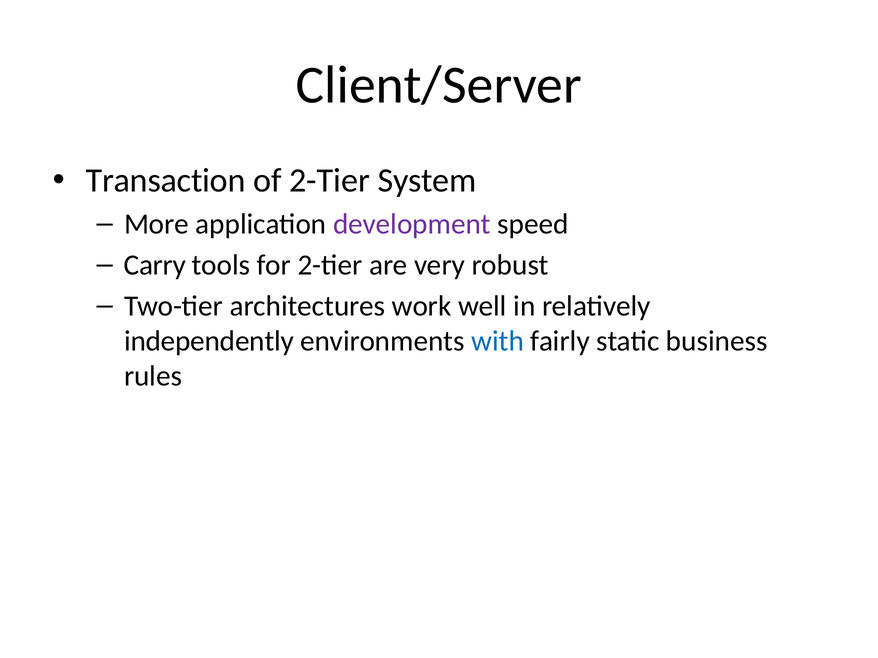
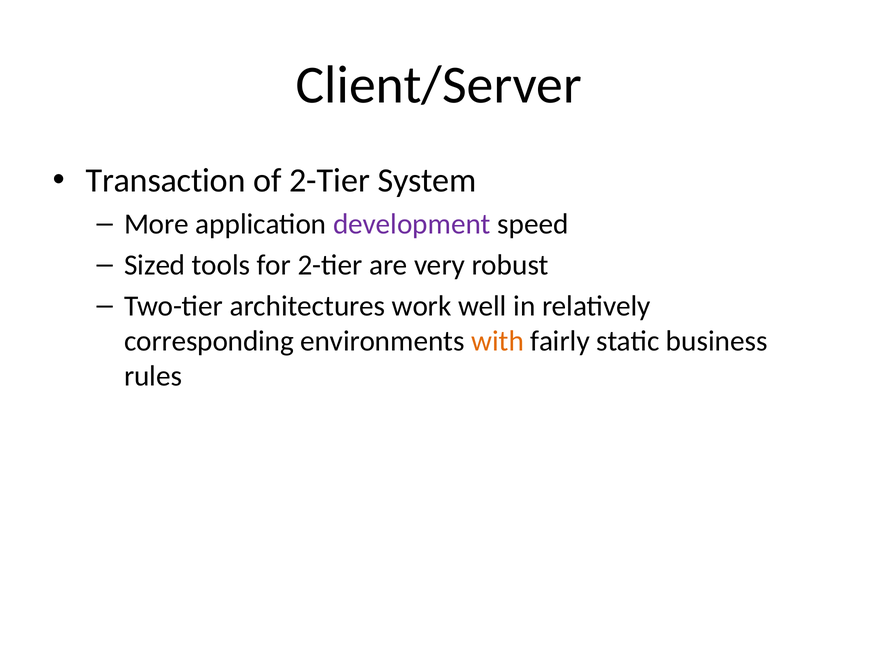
Carry: Carry -> Sized
independently: independently -> corresponding
with colour: blue -> orange
